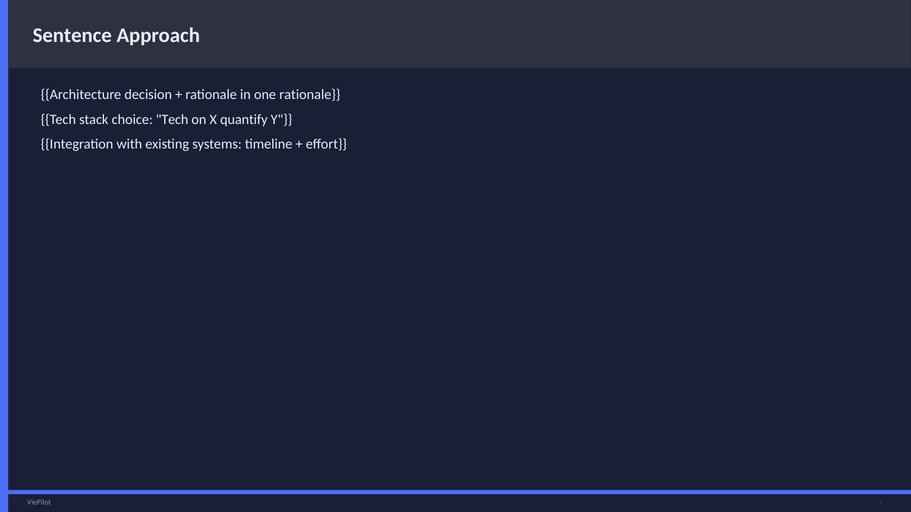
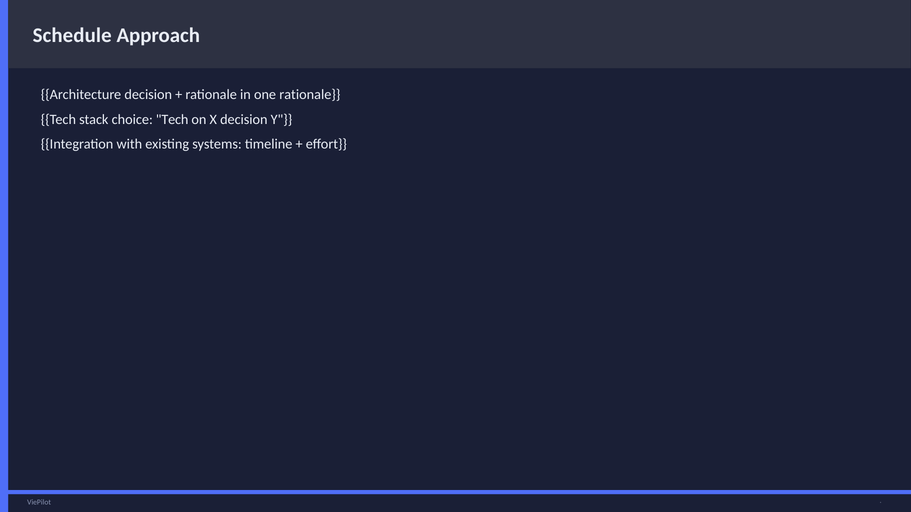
Sentence: Sentence -> Schedule
X quantify: quantify -> decision
